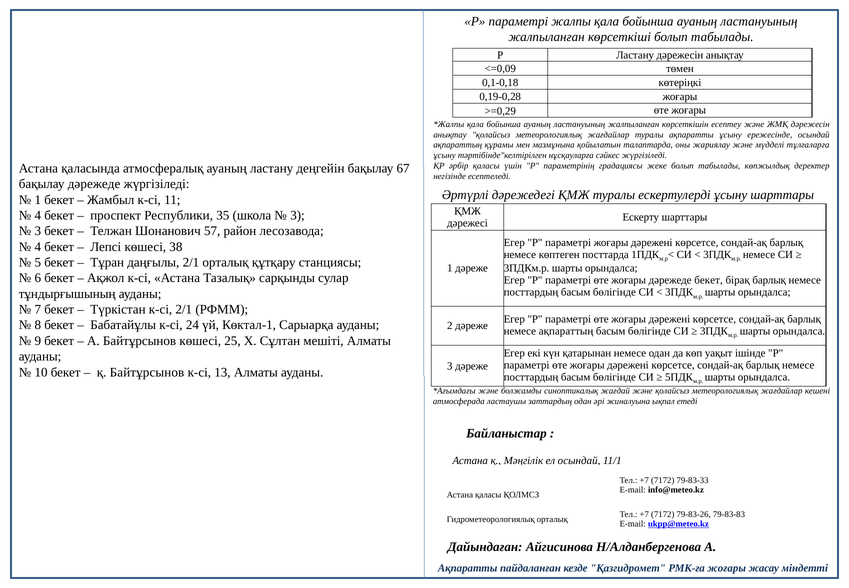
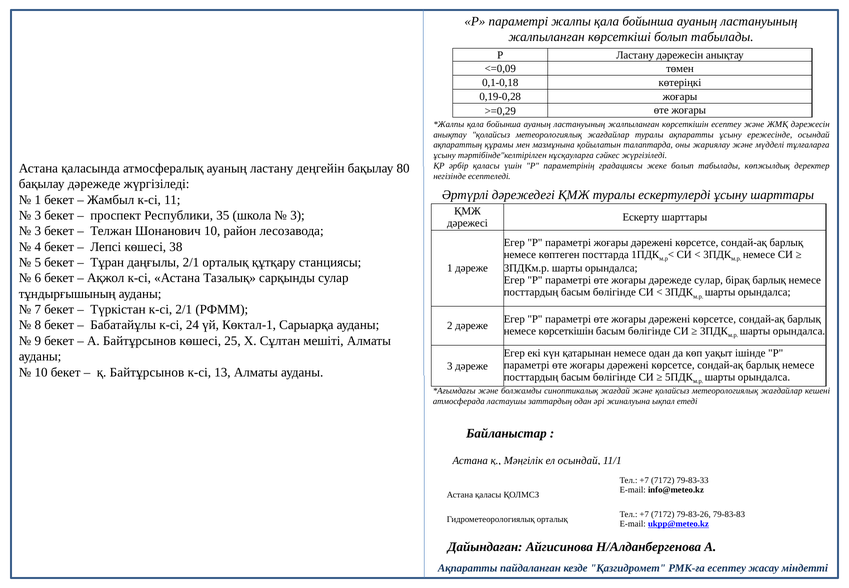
67: 67 -> 80
4 at (38, 215): 4 -> 3
Шонанович 57: 57 -> 10
дәрежеде бекет: бекет -> сулар
немесе ақпараттың: ақпараттың -> көрсеткішін
РМК-ға жоғары: жоғары -> есептеу
